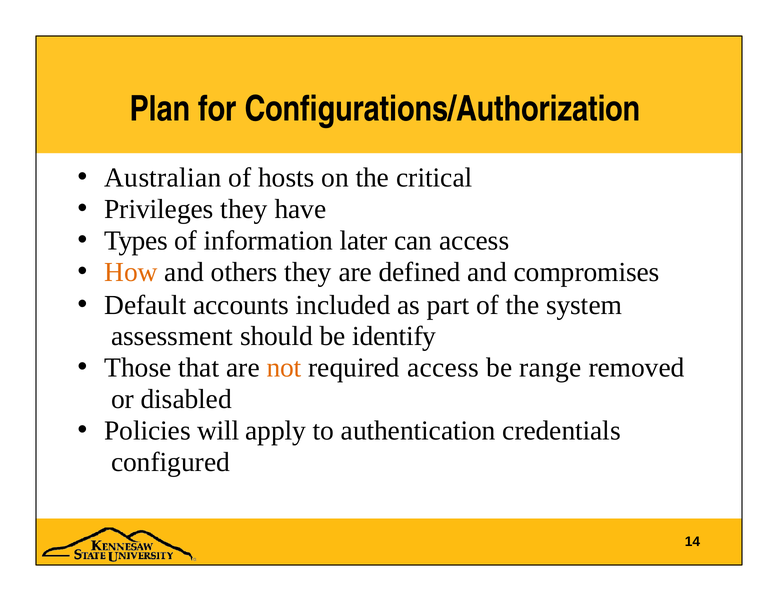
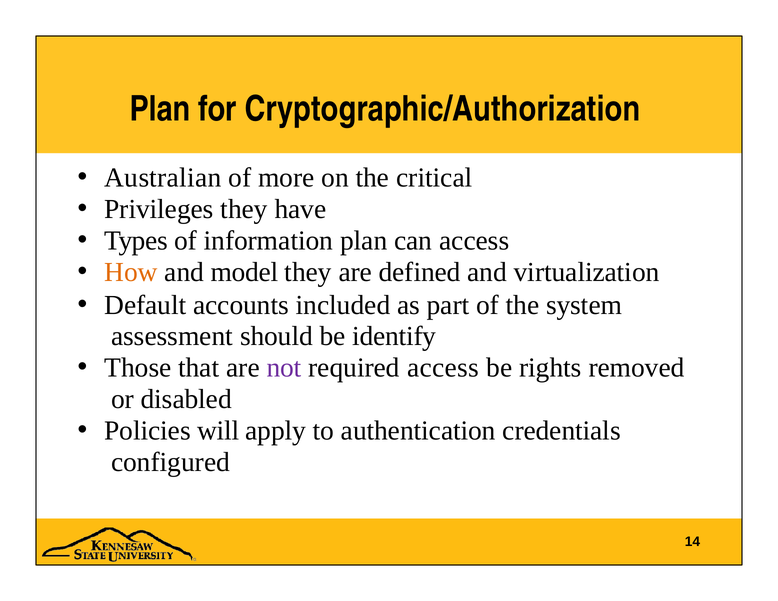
Configurations/Authorization: Configurations/Authorization -> Cryptographic/Authorization
hosts: hosts -> more
information later: later -> plan
others: others -> model
compromises: compromises -> virtualization
not colour: orange -> purple
range: range -> rights
